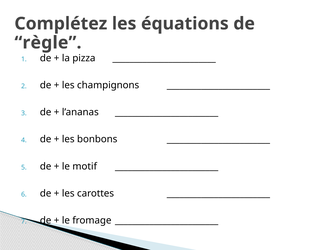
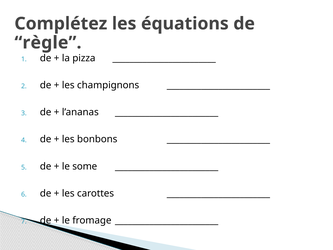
motif: motif -> some
